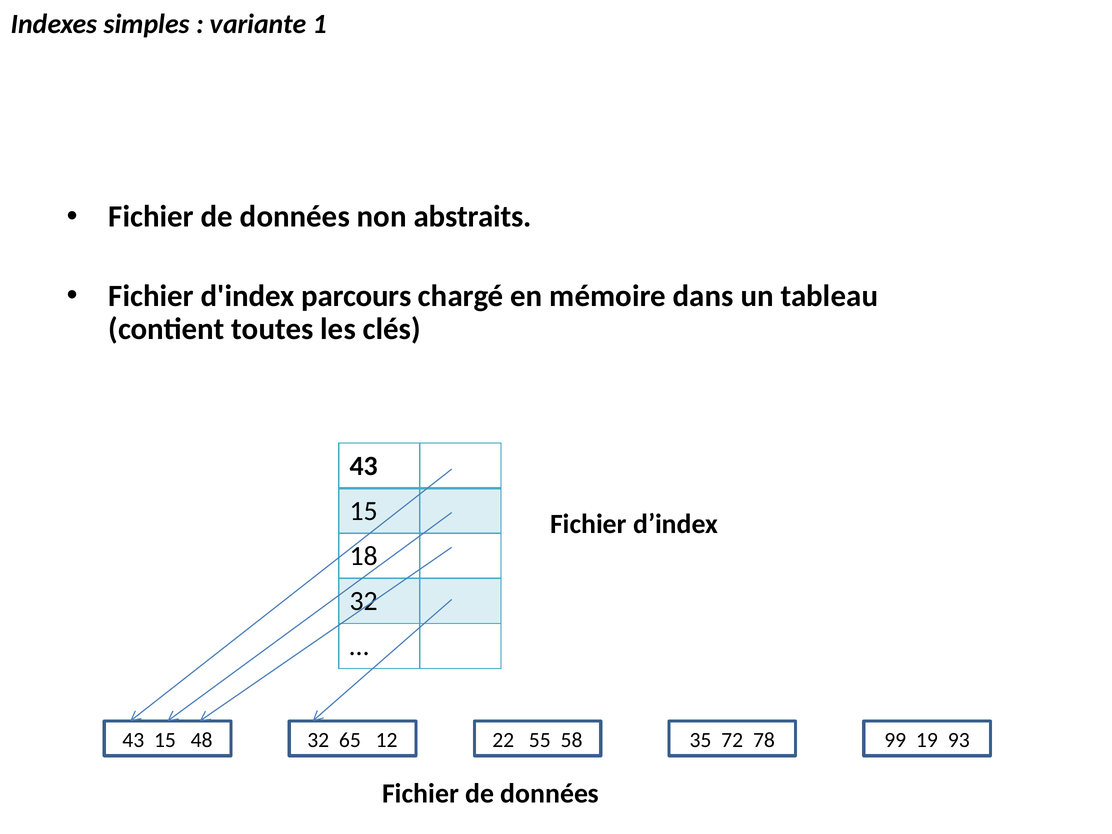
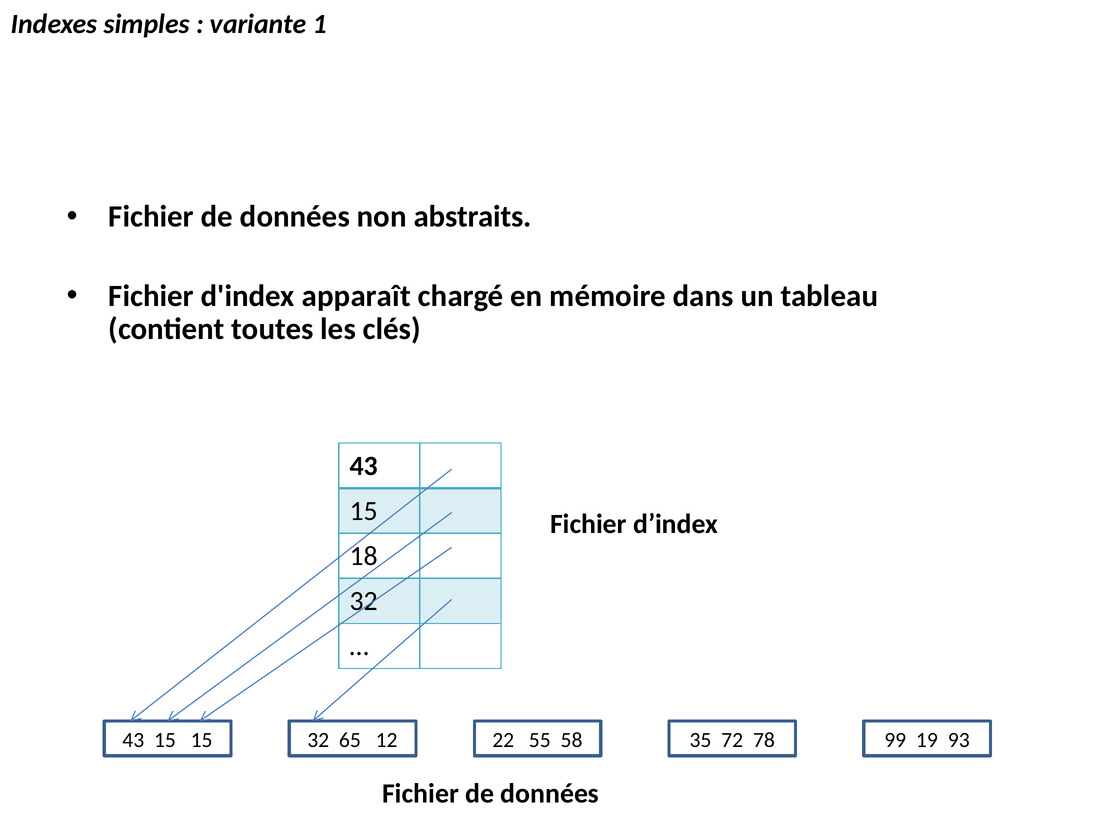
parcours: parcours -> apparaît
15 48: 48 -> 15
